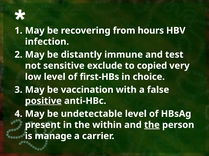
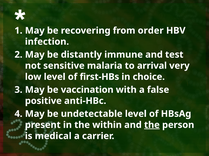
hours: hours -> order
exclude: exclude -> malaria
copied: copied -> arrival
positive underline: present -> none
manage: manage -> medical
